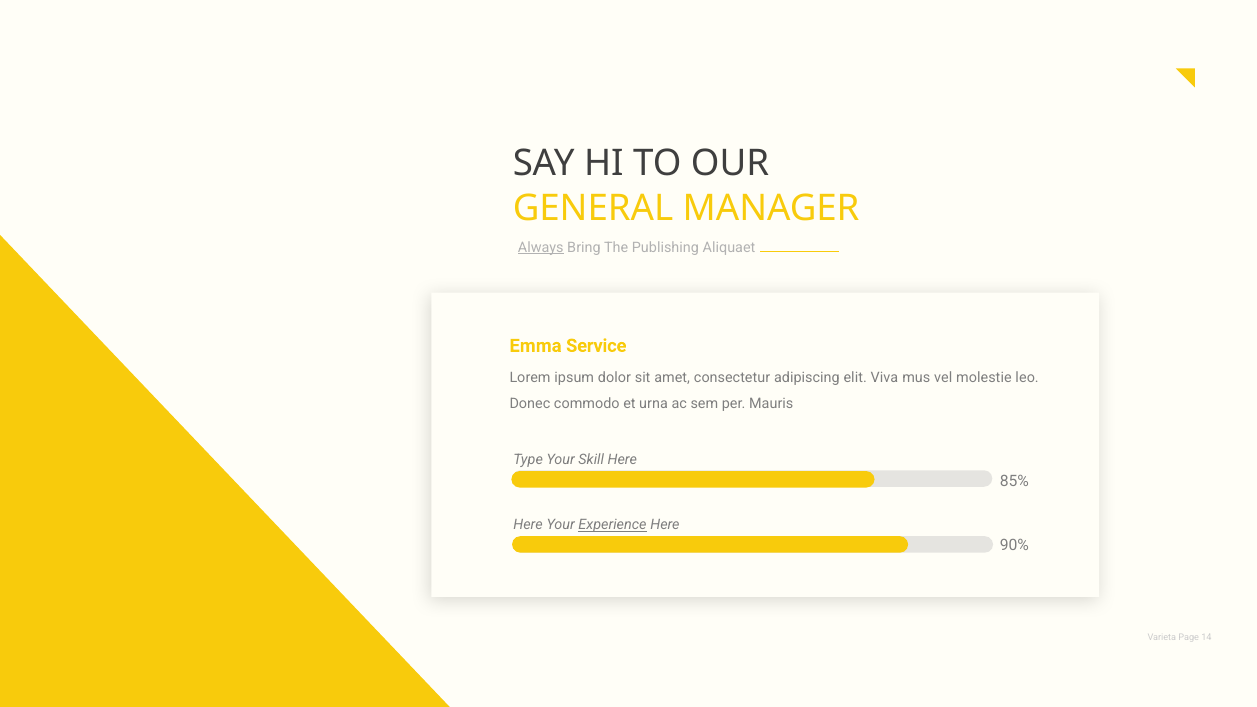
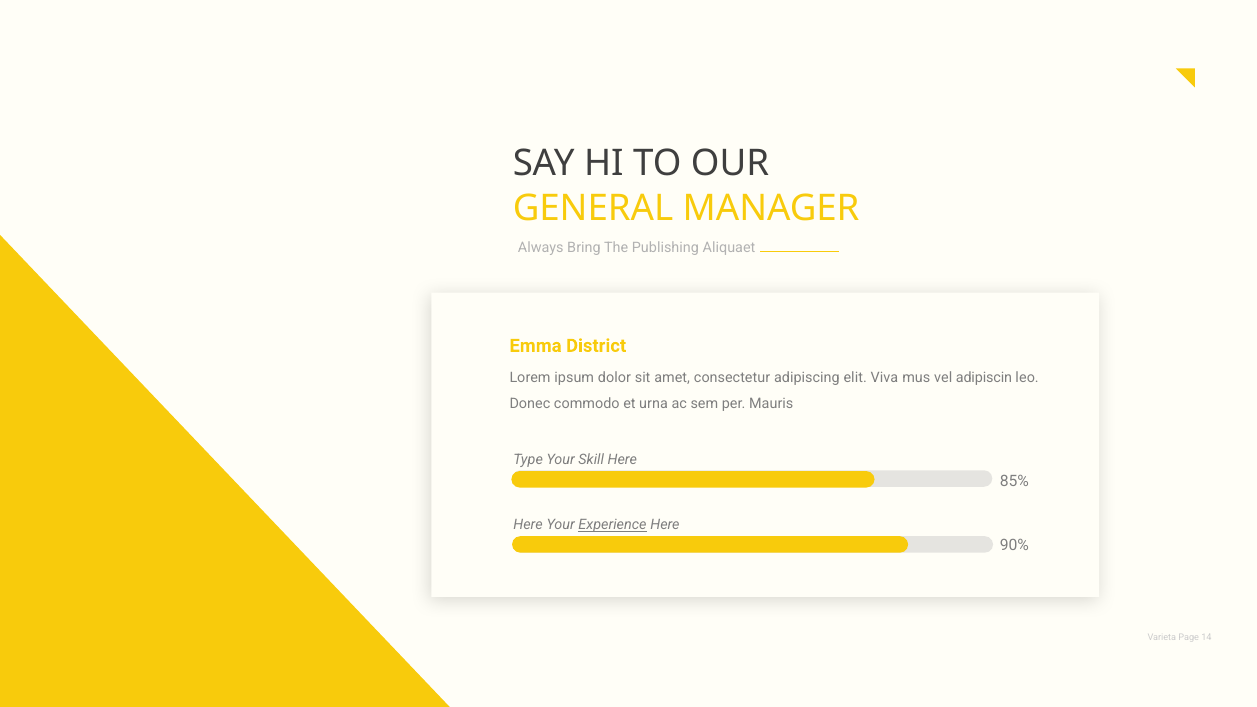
Always underline: present -> none
Service: Service -> District
molestie: molestie -> adipiscin
